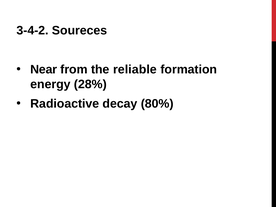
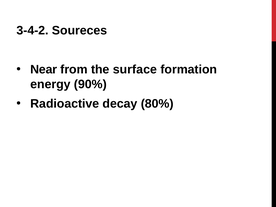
reliable: reliable -> surface
28%: 28% -> 90%
